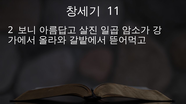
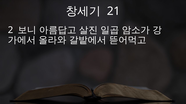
11: 11 -> 21
